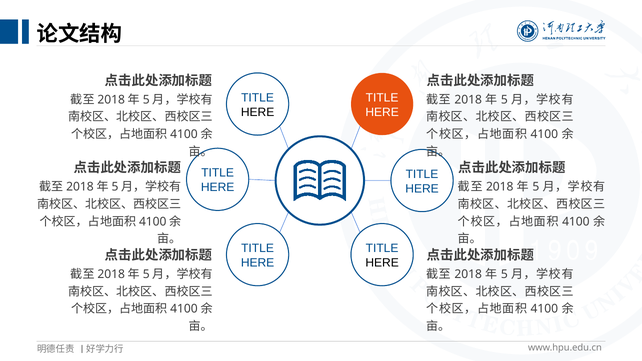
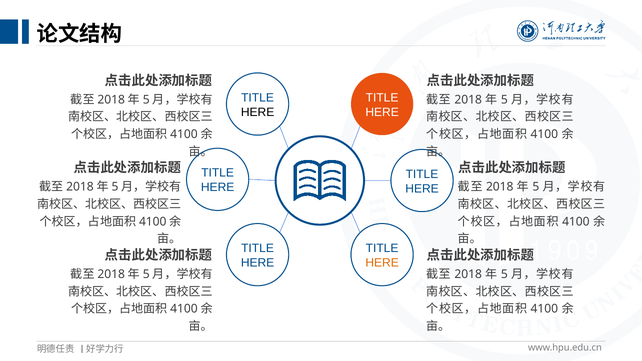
HERE at (382, 263) colour: black -> orange
